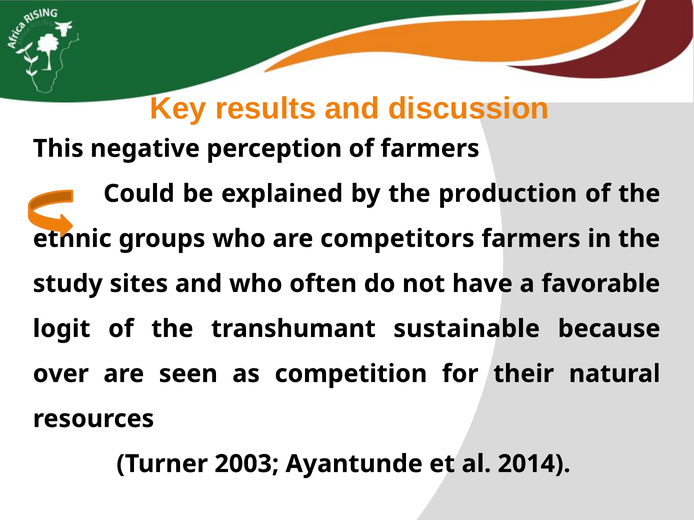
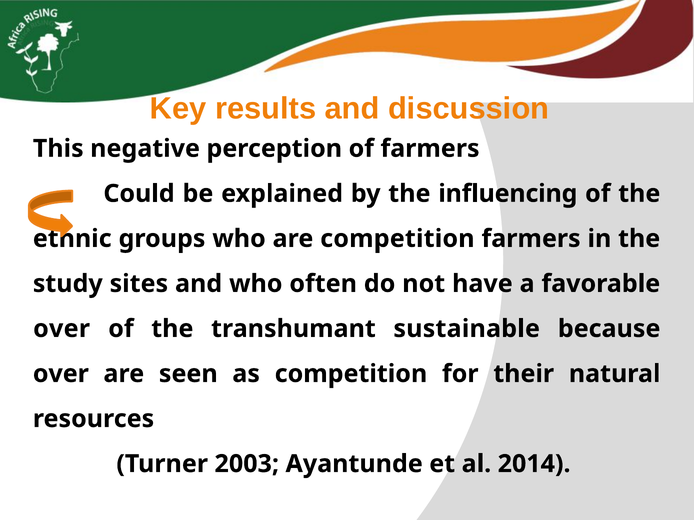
production: production -> influencing
are competitors: competitors -> competition
logit at (62, 329): logit -> over
